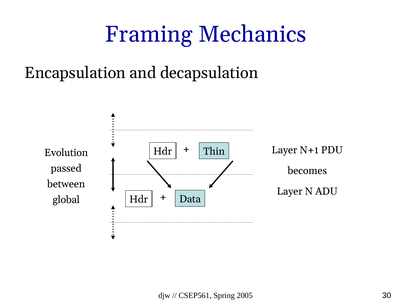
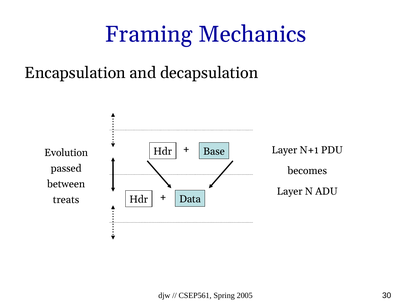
Thin: Thin -> Base
global: global -> treats
